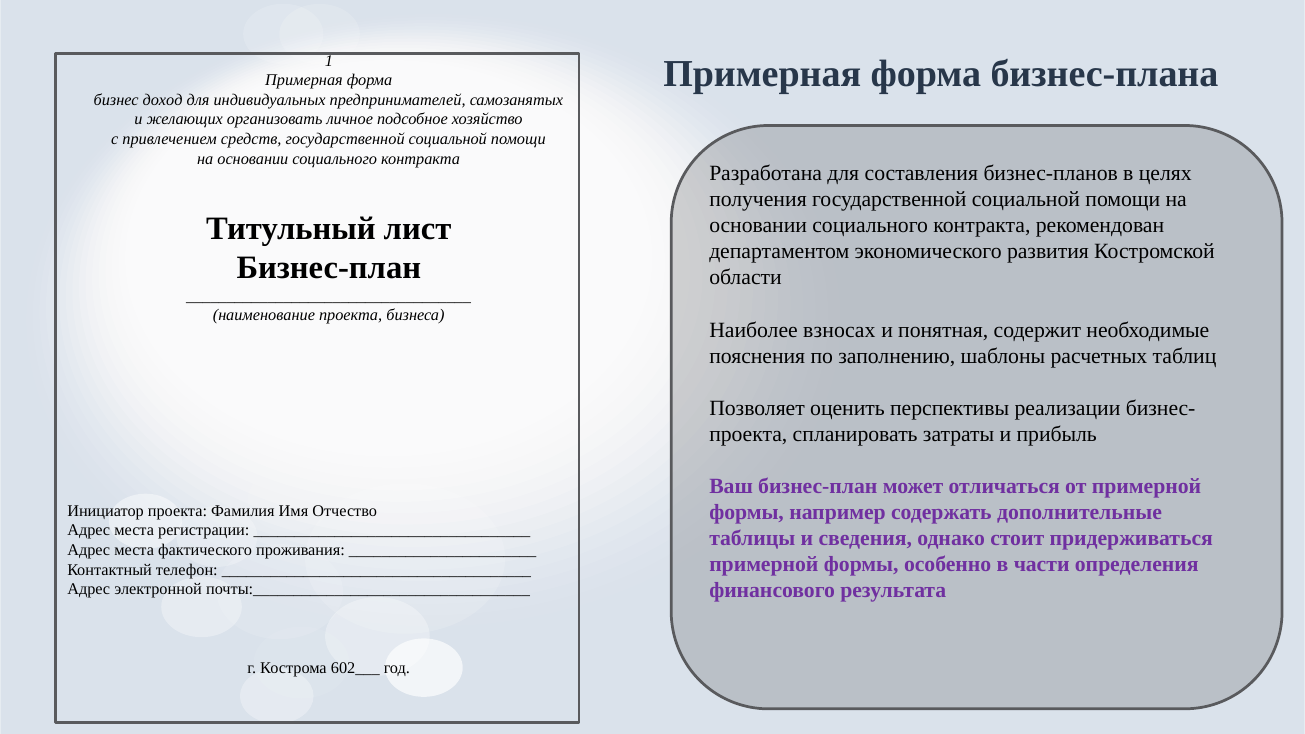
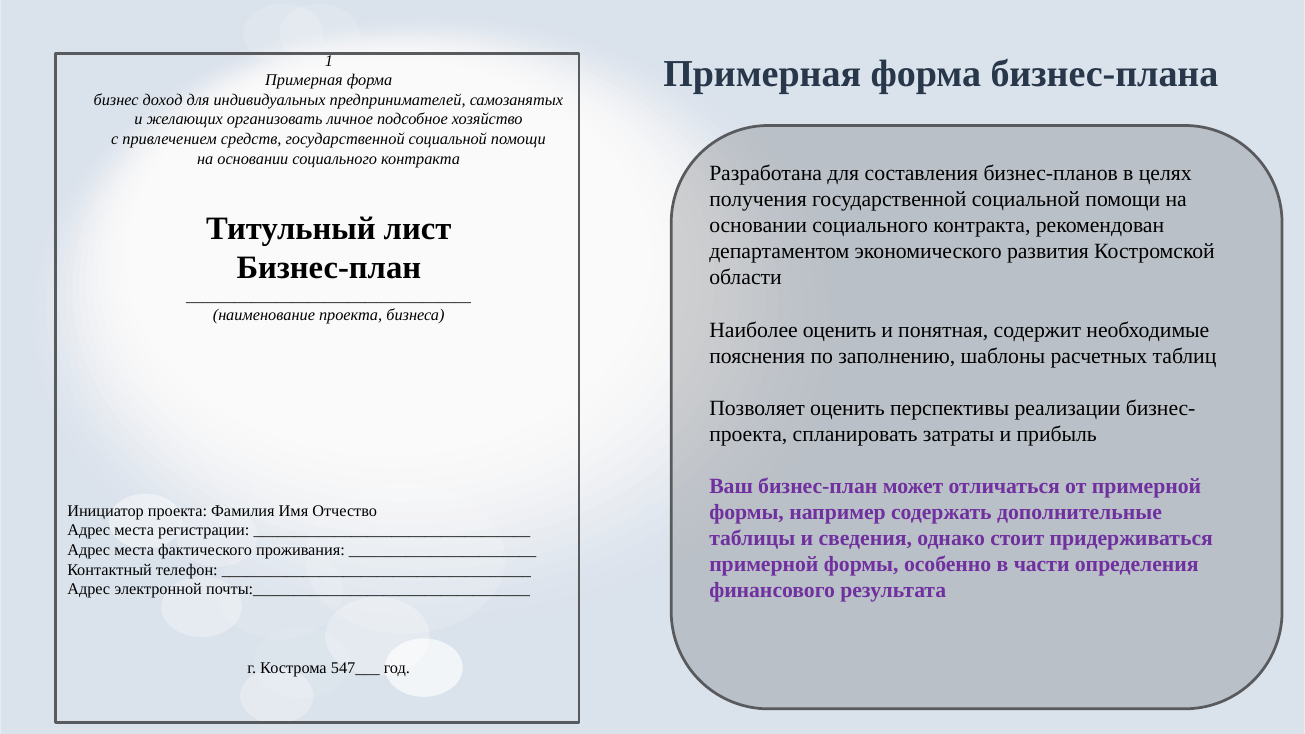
Наиболее взносах: взносах -> оценить
602___: 602___ -> 547___
